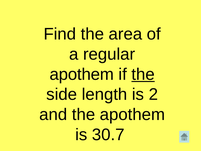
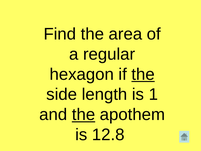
apothem at (82, 74): apothem -> hexagon
2: 2 -> 1
the at (84, 114) underline: none -> present
30.7: 30.7 -> 12.8
